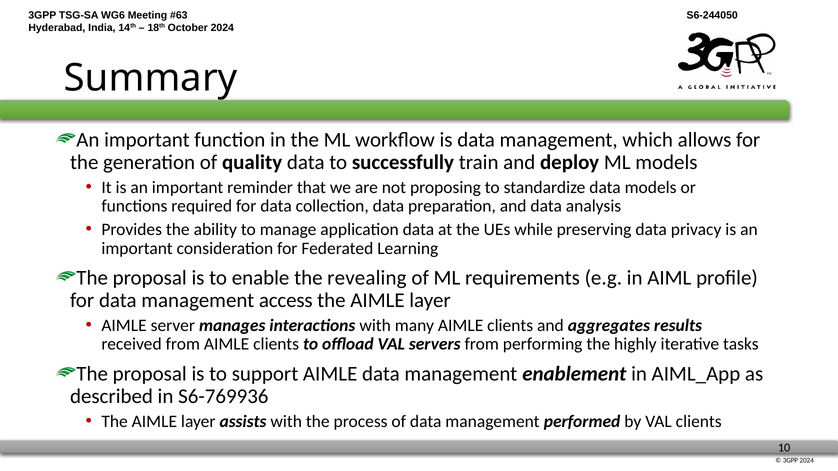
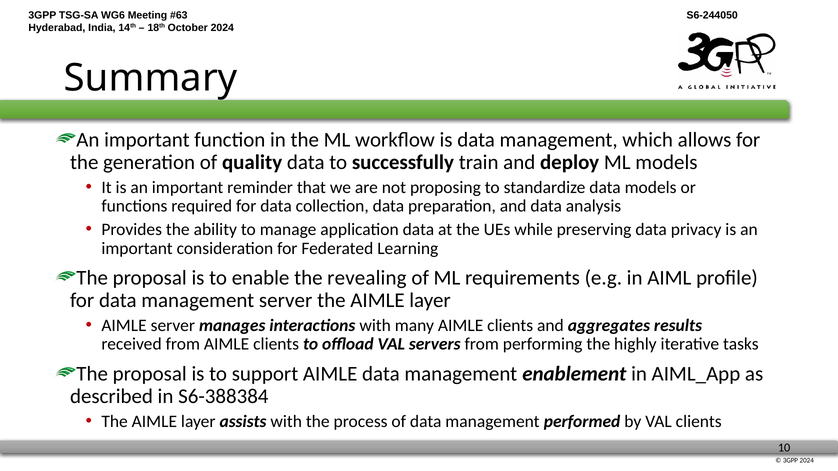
management access: access -> server
S6-769936: S6-769936 -> S6-388384
